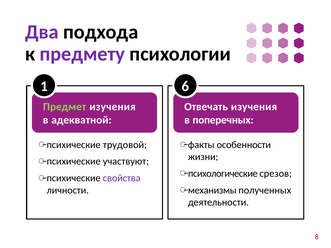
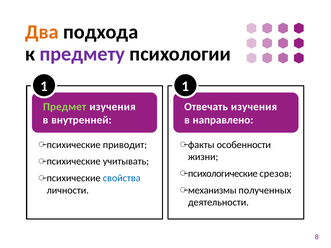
Два colour: purple -> orange
1 6: 6 -> 1
адекватной: адекватной -> внутренней
поперечных: поперечных -> направлено
трудовой: трудовой -> приводит
участвуют: участвуют -> учитывать
свойства colour: purple -> blue
